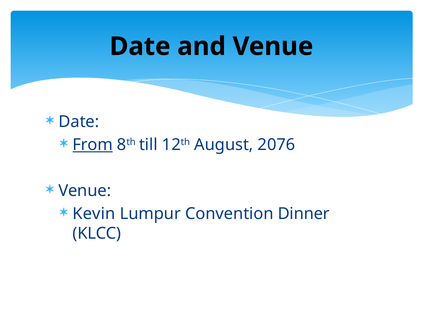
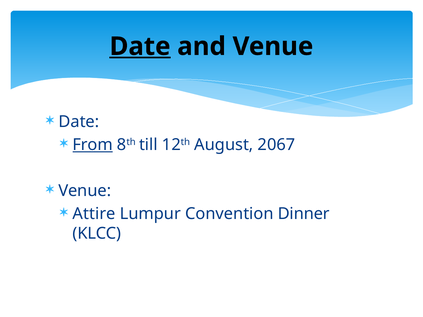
Date at (140, 46) underline: none -> present
2076: 2076 -> 2067
Kevin: Kevin -> Attire
